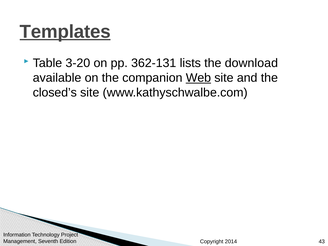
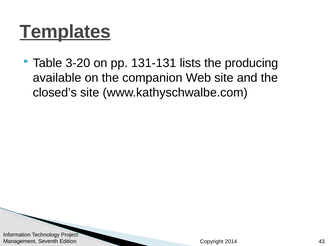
362-131: 362-131 -> 131-131
download: download -> producing
Web underline: present -> none
